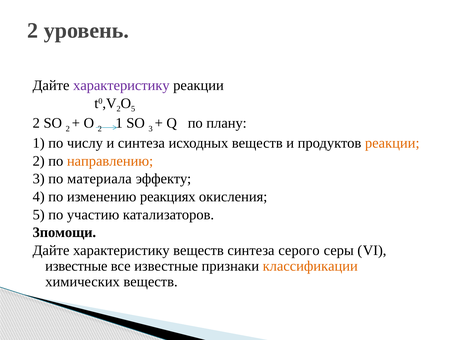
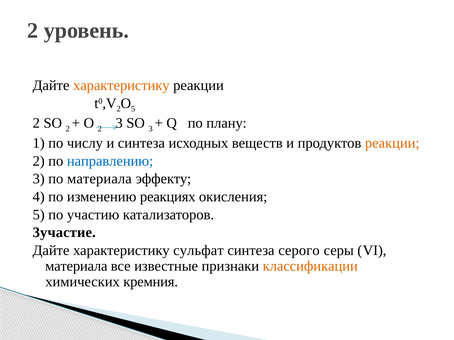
характеристику at (121, 85) colour: purple -> orange
2 1: 1 -> 3
направлению colour: orange -> blue
3помощи: 3помощи -> 3участие
характеристику веществ: веществ -> сульфат
известные at (76, 266): известные -> материала
химических веществ: веществ -> кремния
